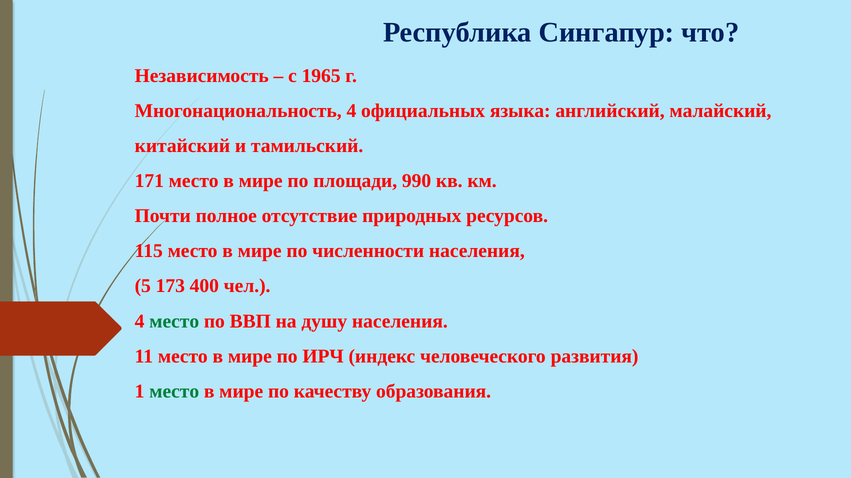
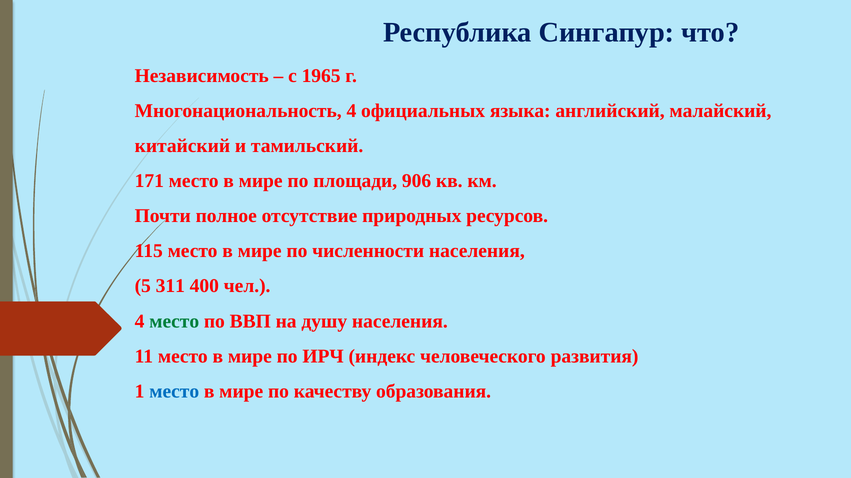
990: 990 -> 906
173: 173 -> 311
место at (174, 392) colour: green -> blue
